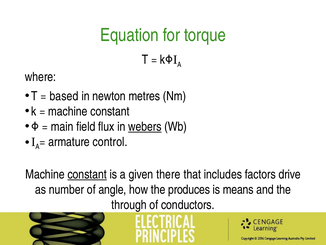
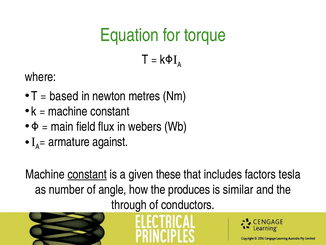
webers underline: present -> none
control: control -> against
there: there -> these
drive: drive -> tesla
means: means -> similar
